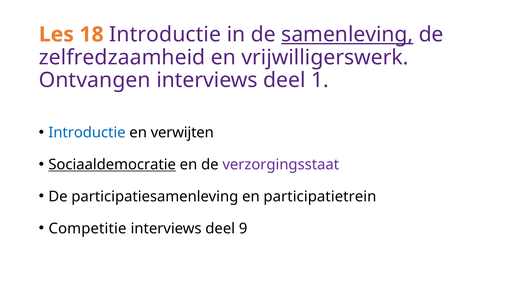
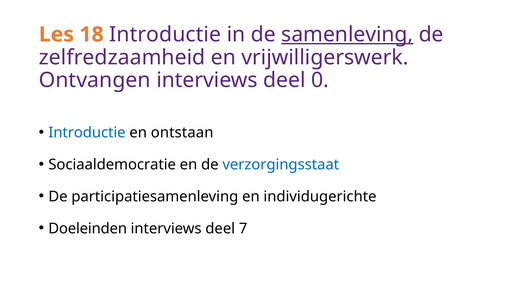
1: 1 -> 0
verwijten: verwijten -> ontstaan
Sociaaldemocratie underline: present -> none
verzorgingsstaat colour: purple -> blue
participatietrein: participatietrein -> individugerichte
Competitie: Competitie -> Doeleinden
9: 9 -> 7
